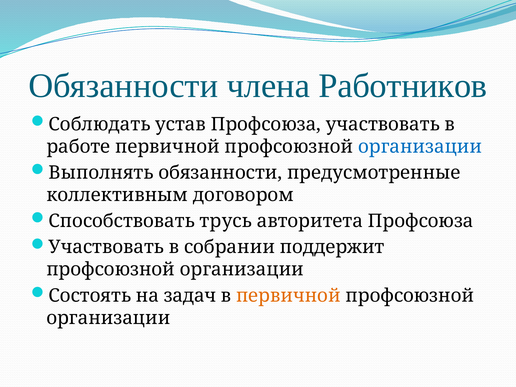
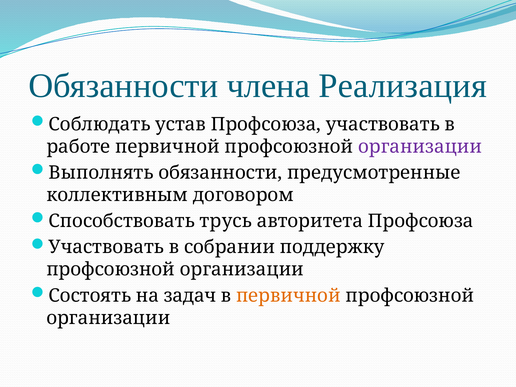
Работников: Работников -> Реализация
организации at (420, 147) colour: blue -> purple
поддержит: поддержит -> поддержку
